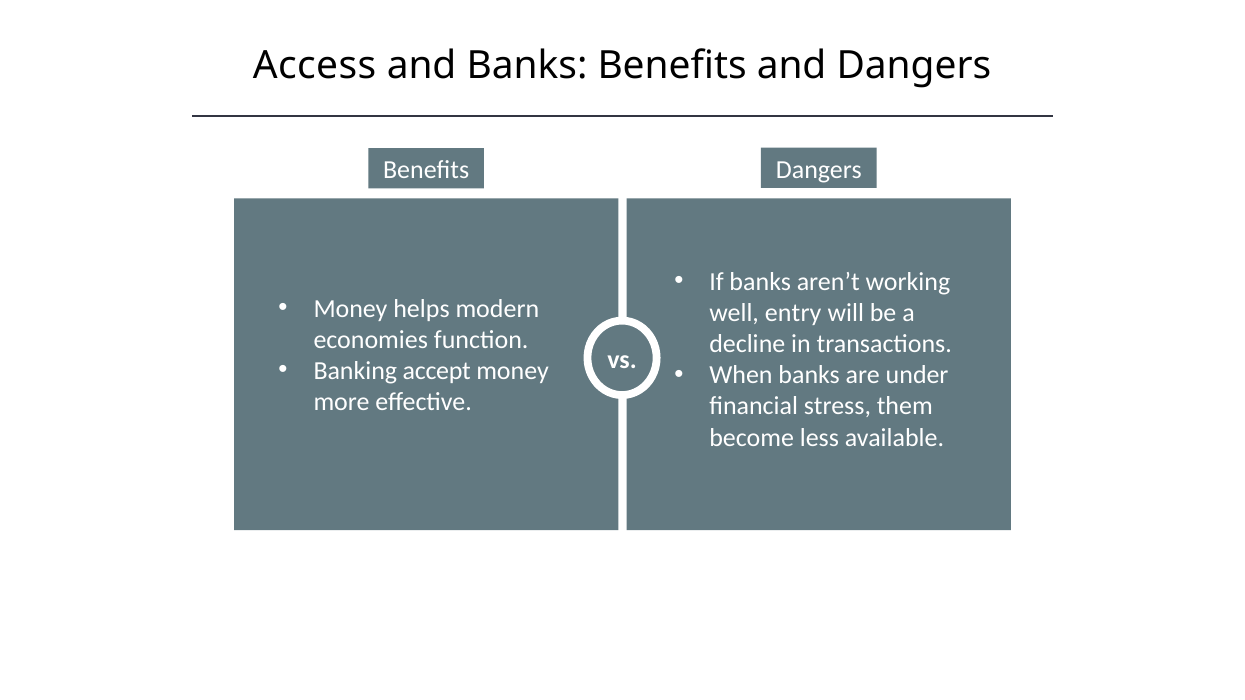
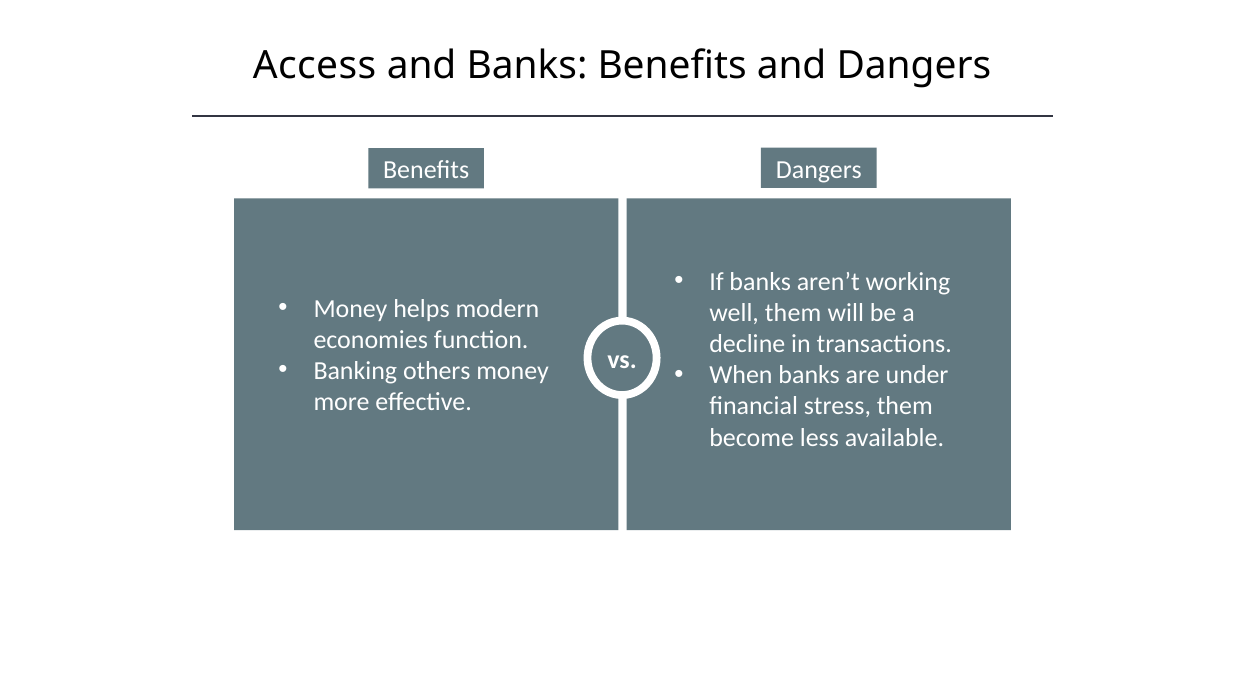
well entry: entry -> them
accept: accept -> others
